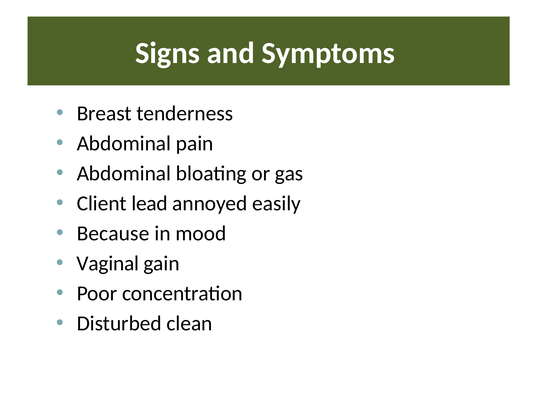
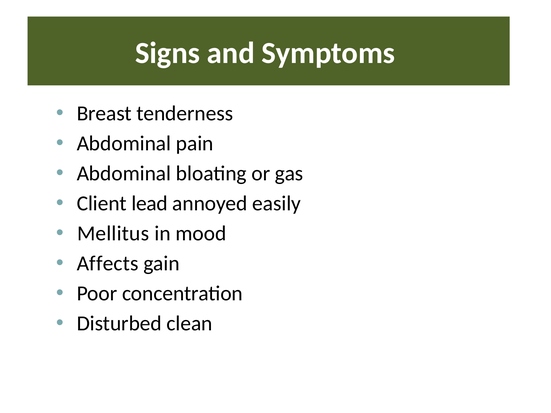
Because: Because -> Mellitus
Vaginal: Vaginal -> Affects
